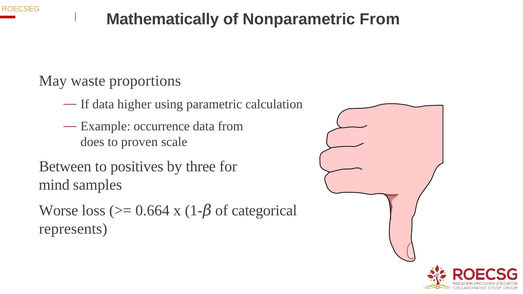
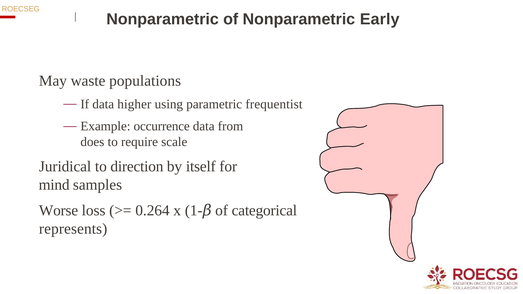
Mathematically at (163, 19): Mathematically -> Nonparametric
Nonparametric From: From -> Early
proportions: proportions -> populations
calculation: calculation -> frequentist
proven: proven -> require
Between: Between -> Juridical
positives: positives -> direction
three: three -> itself
0.664: 0.664 -> 0.264
